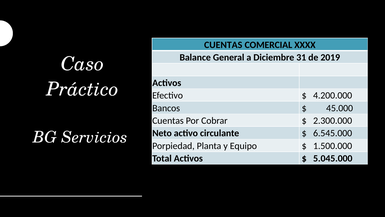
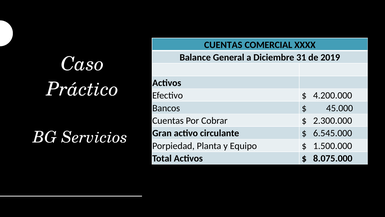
Neto: Neto -> Gran
5.045.000: 5.045.000 -> 8.075.000
